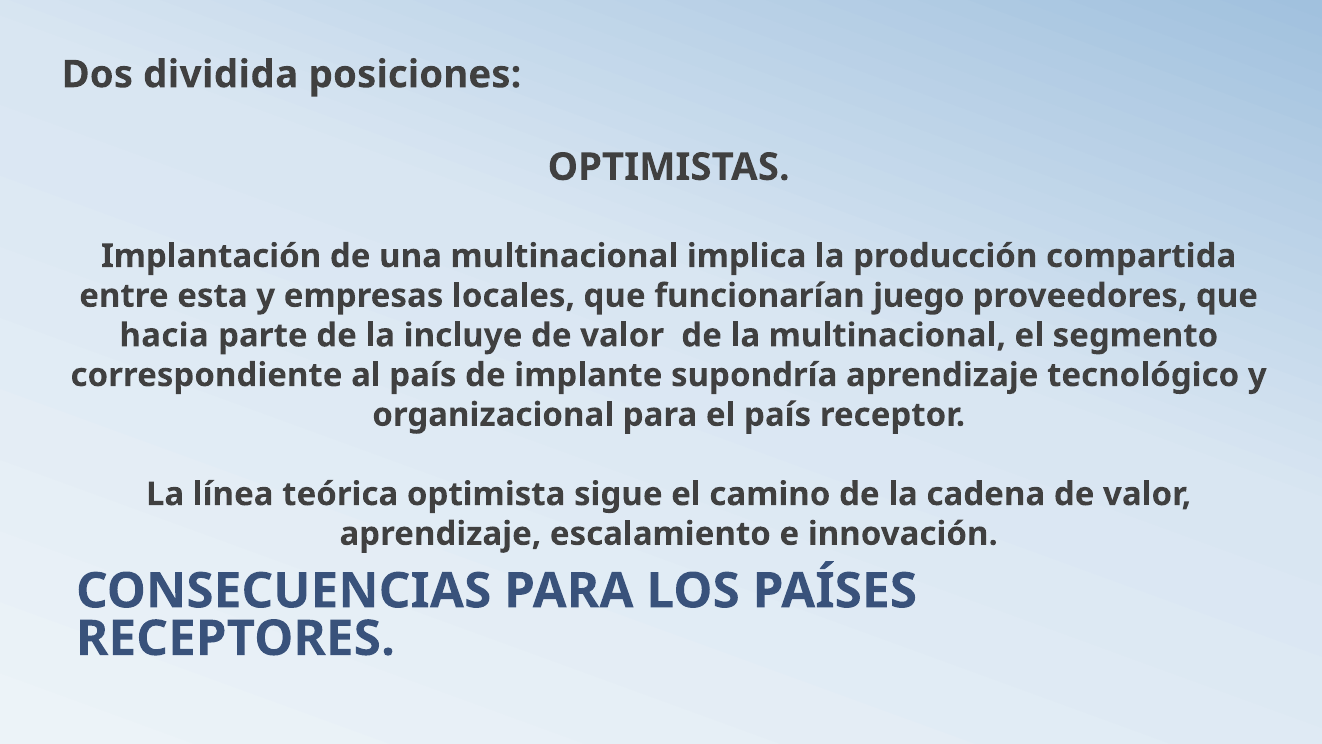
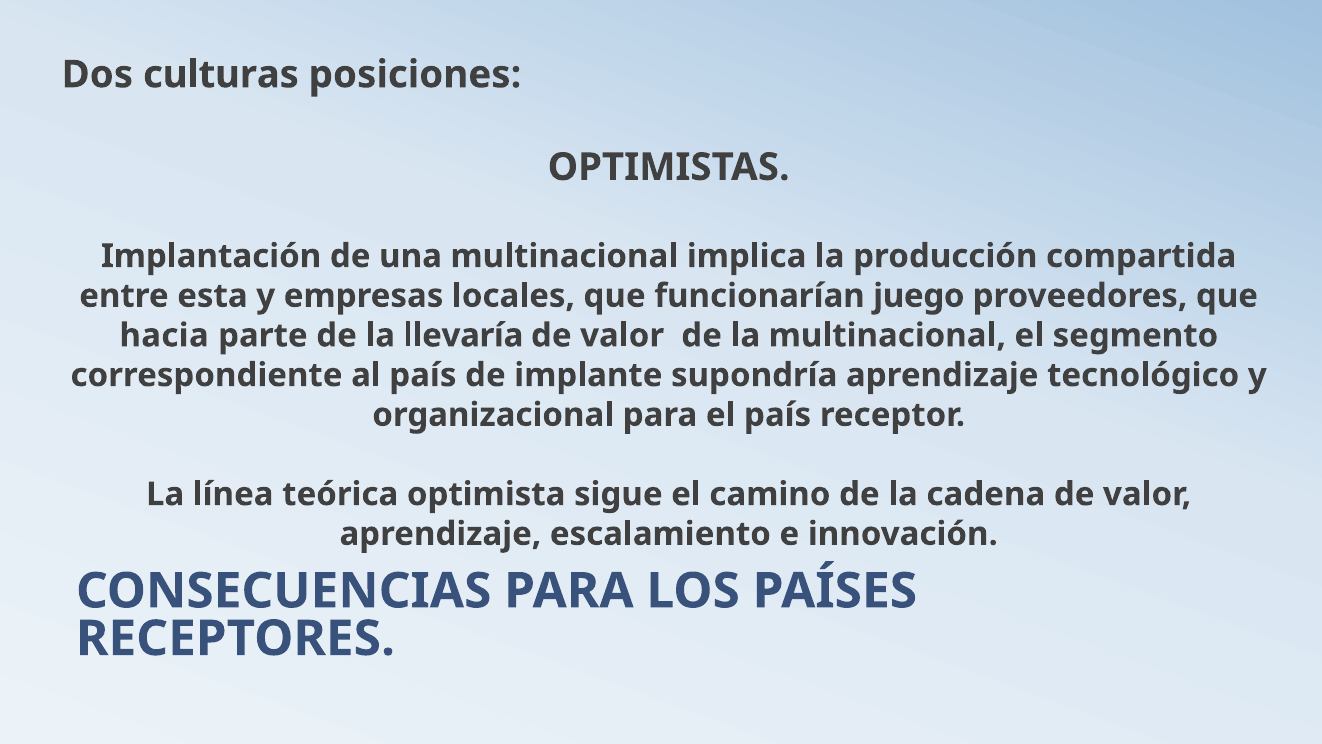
dividida: dividida -> culturas
incluye: incluye -> llevaría
